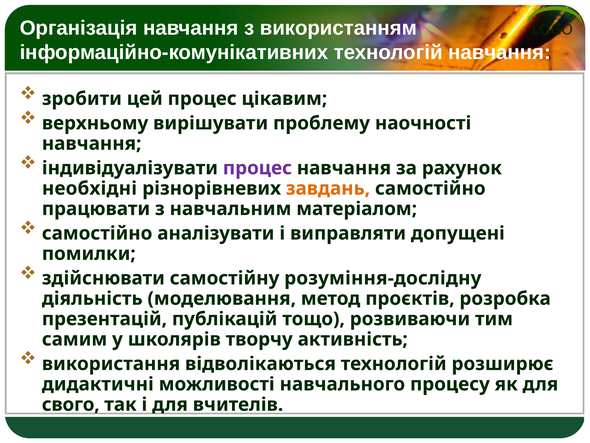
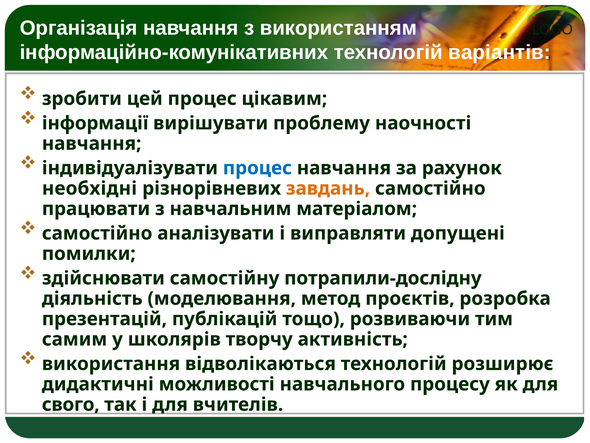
технологій навчання: навчання -> варіантів
верхньому: верхньому -> інформації
процес at (257, 168) colour: purple -> blue
розуміння-дослідну: розуміння-дослідну -> потрапили-дослідну
